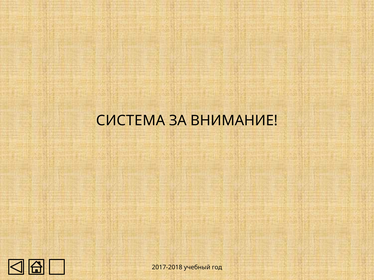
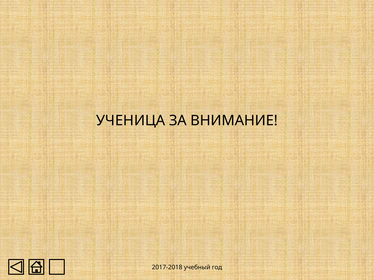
СИСТЕМА: СИСТЕМА -> УЧЕНИЦА
